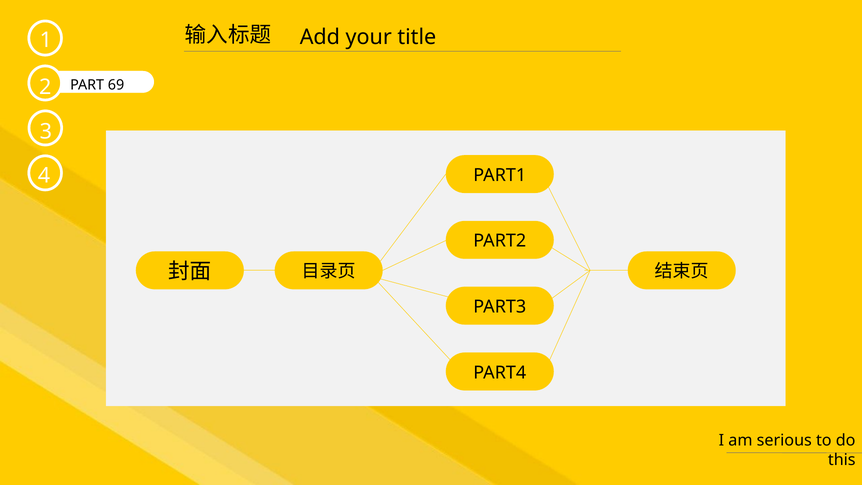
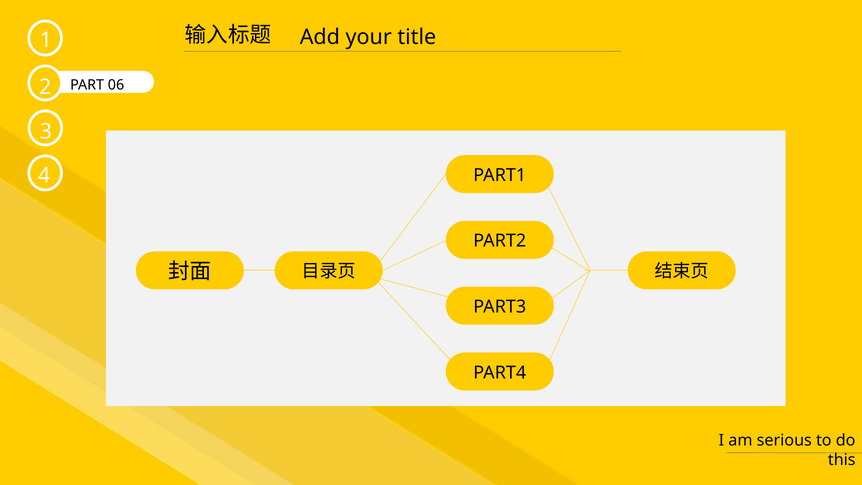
69: 69 -> 06
